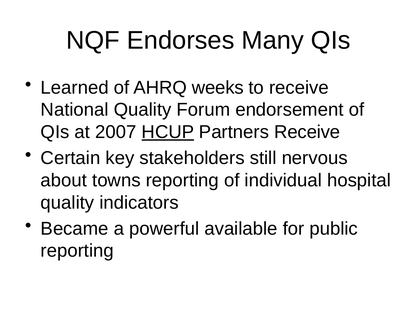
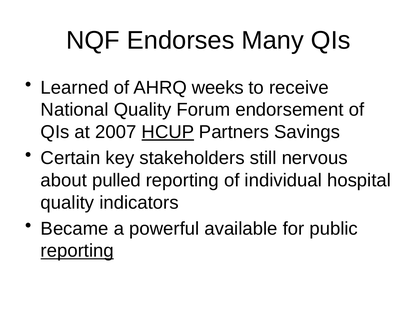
Partners Receive: Receive -> Savings
towns: towns -> pulled
reporting at (77, 251) underline: none -> present
